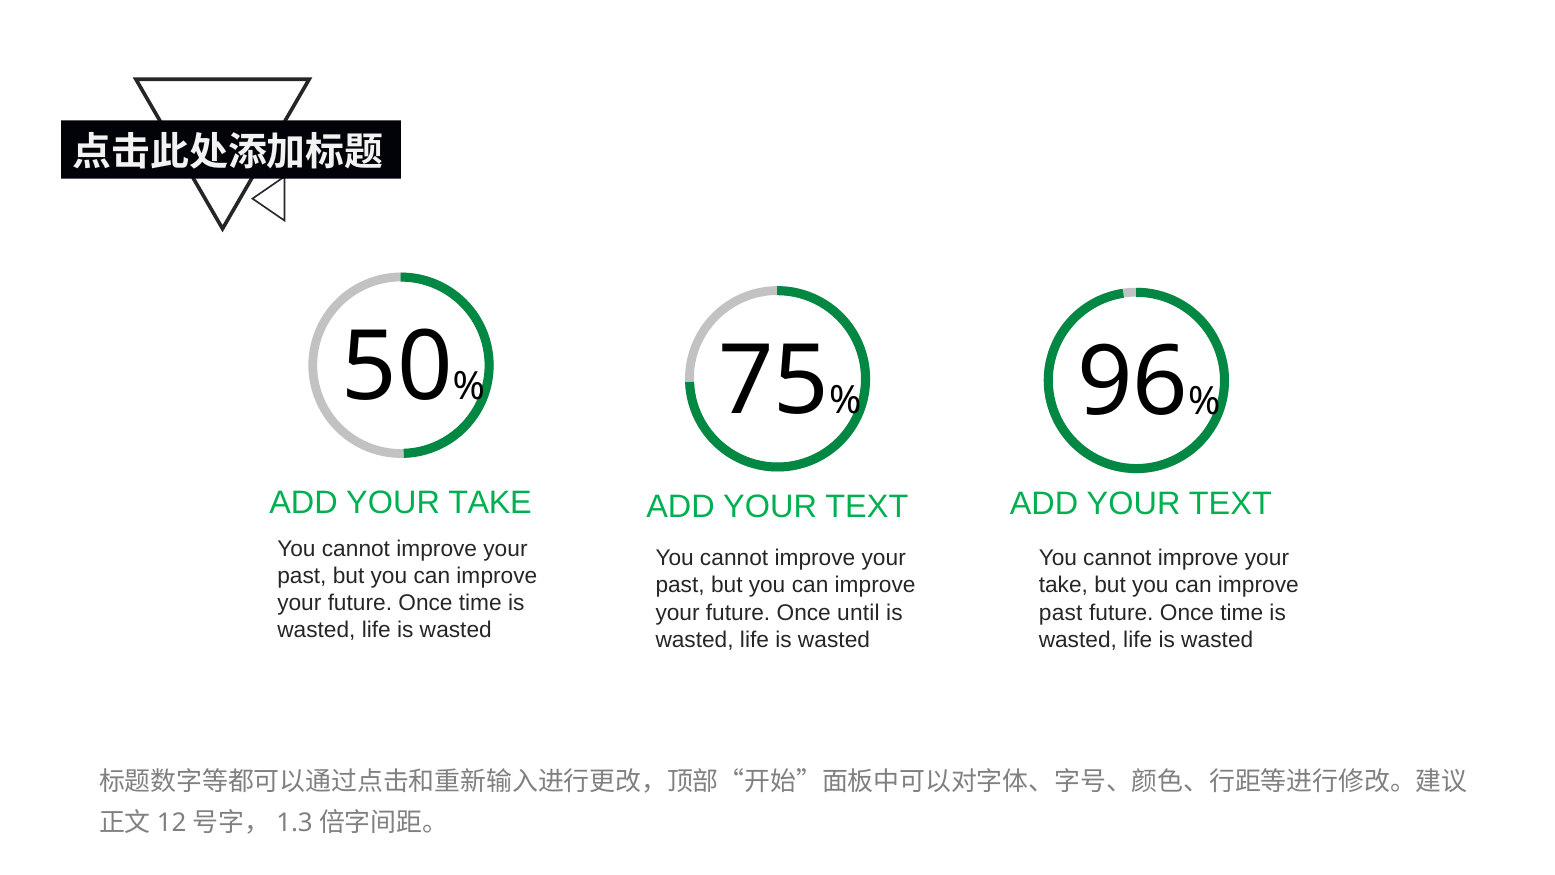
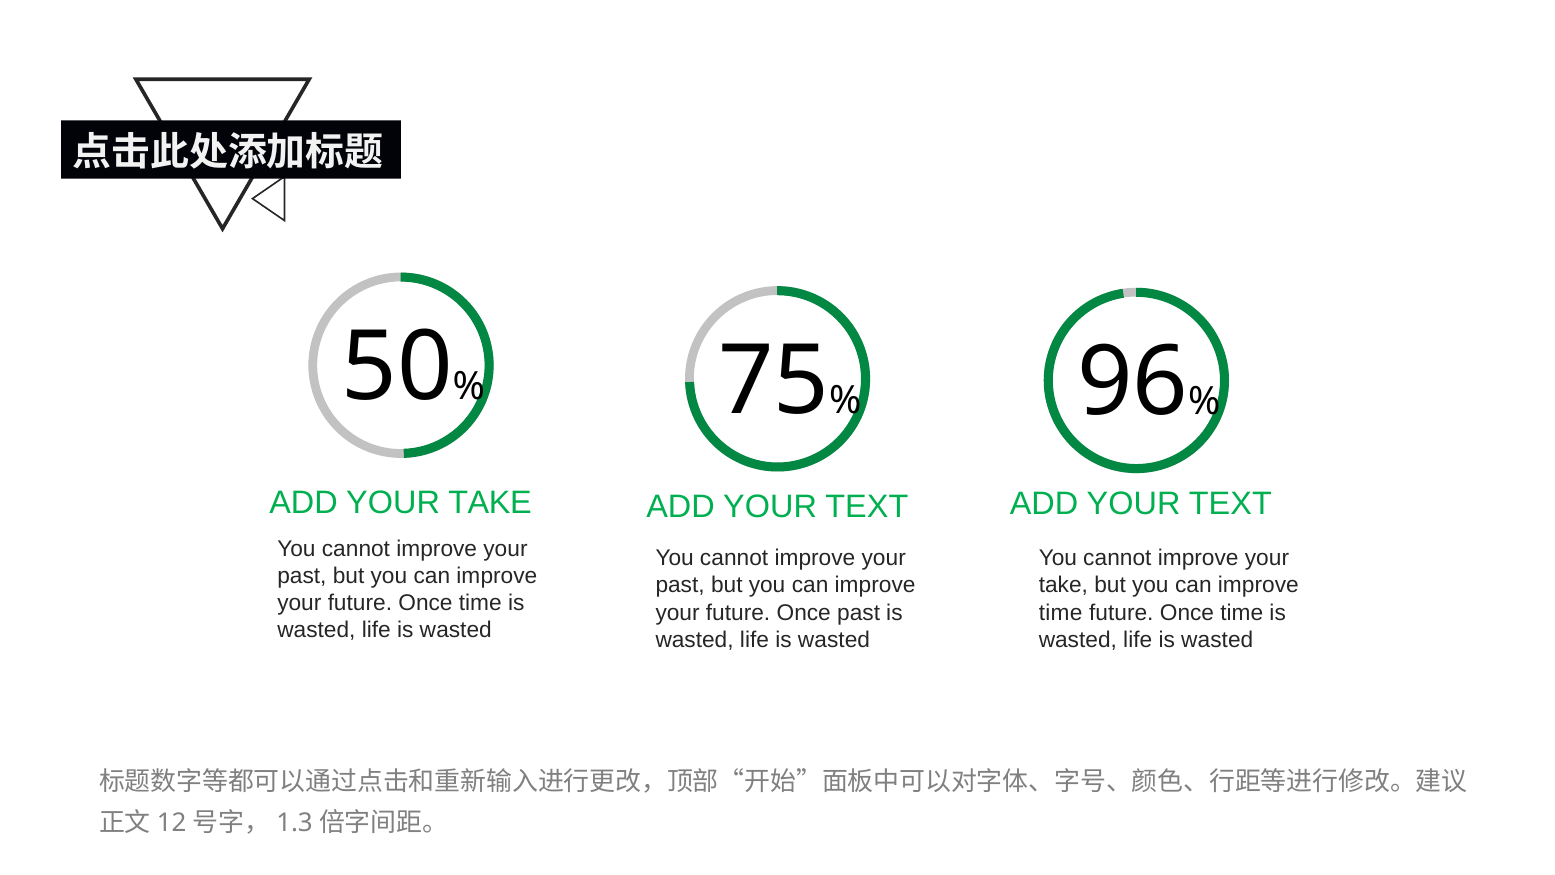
Once until: until -> past
past at (1061, 612): past -> time
